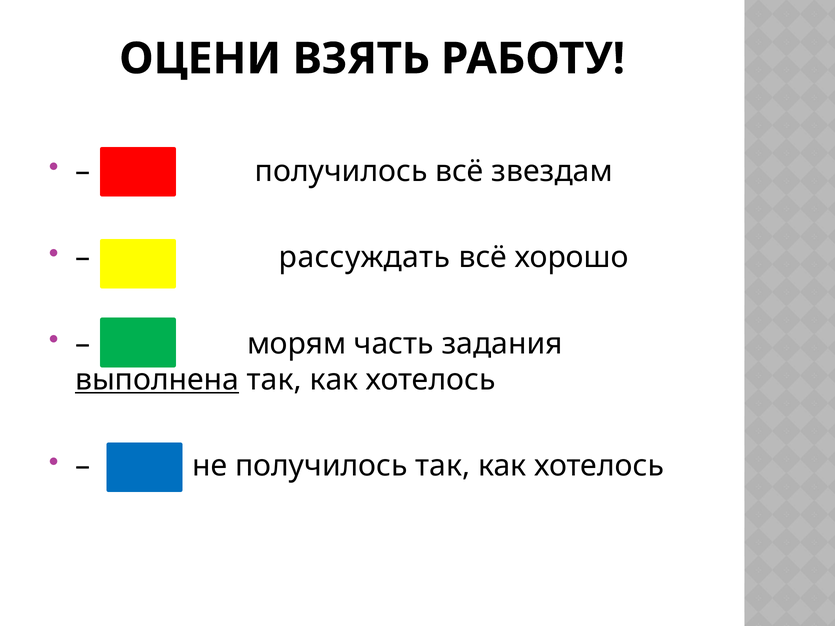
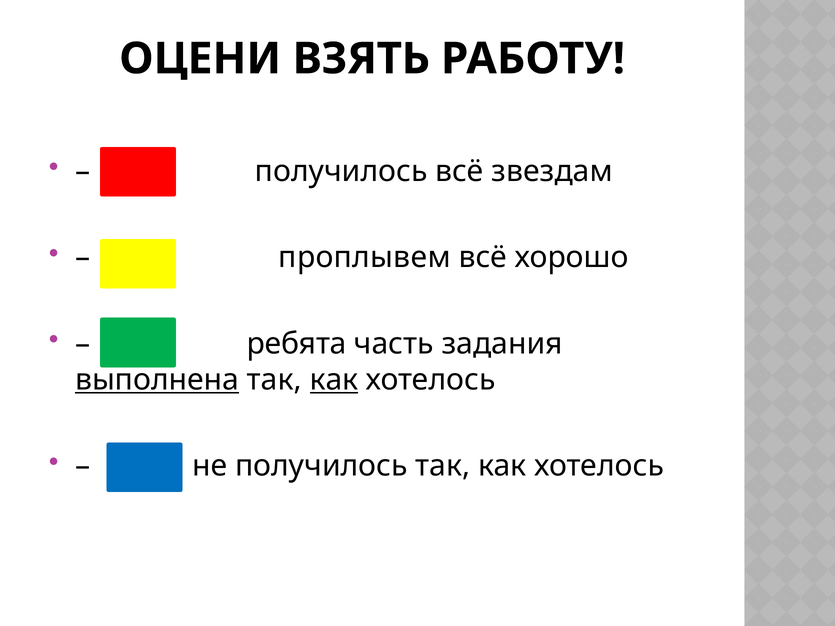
рассуждать: рассуждать -> проплывем
морям: морям -> ребята
как at (334, 380) underline: none -> present
